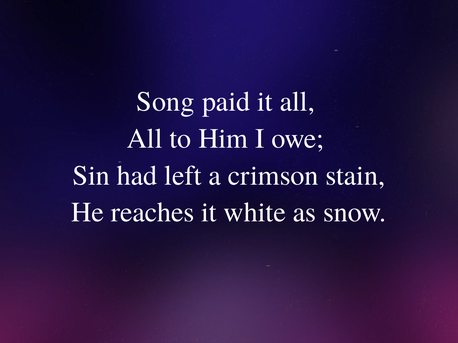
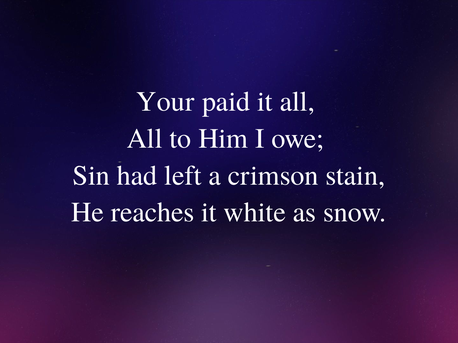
Song: Song -> Your
